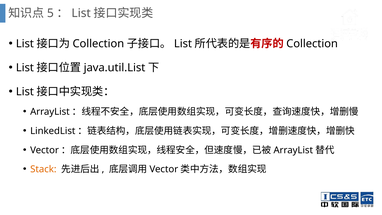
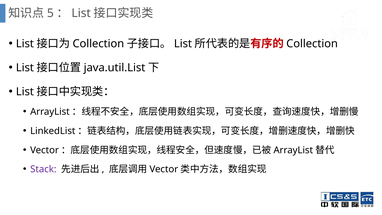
Stack colour: orange -> purple
